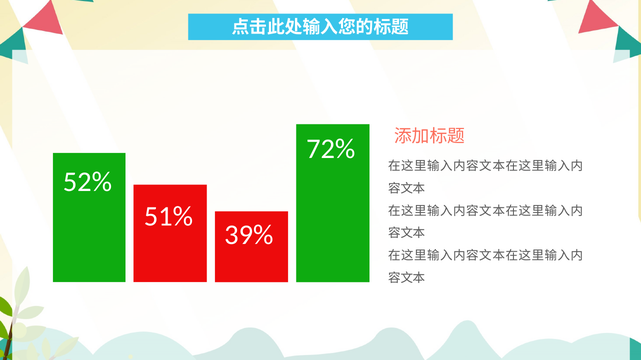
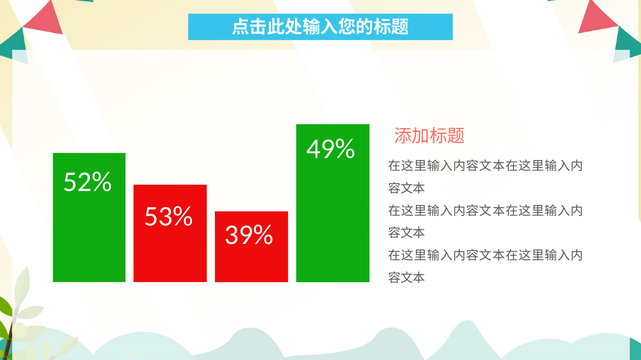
72%: 72% -> 49%
51%: 51% -> 53%
